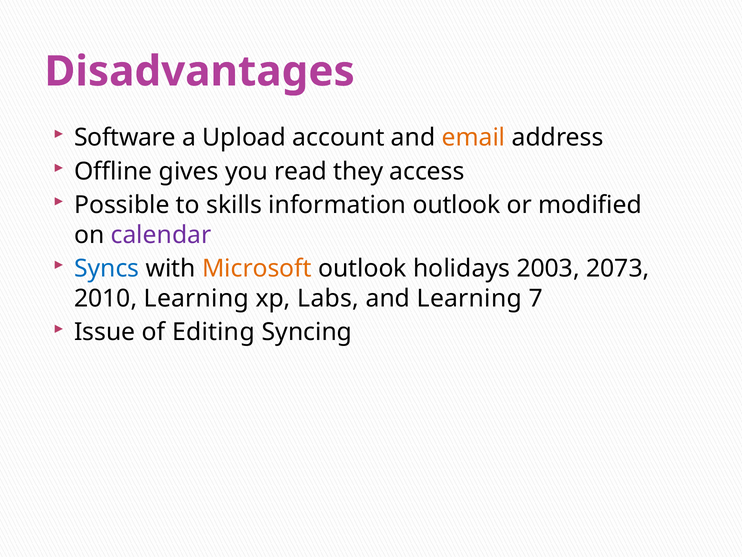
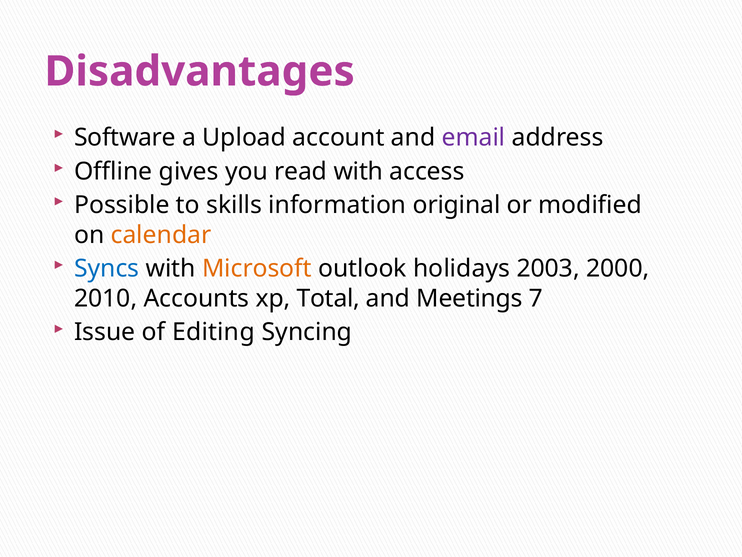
email colour: orange -> purple
read they: they -> with
information outlook: outlook -> original
calendar colour: purple -> orange
2073: 2073 -> 2000
2010 Learning: Learning -> Accounts
Labs: Labs -> Total
and Learning: Learning -> Meetings
